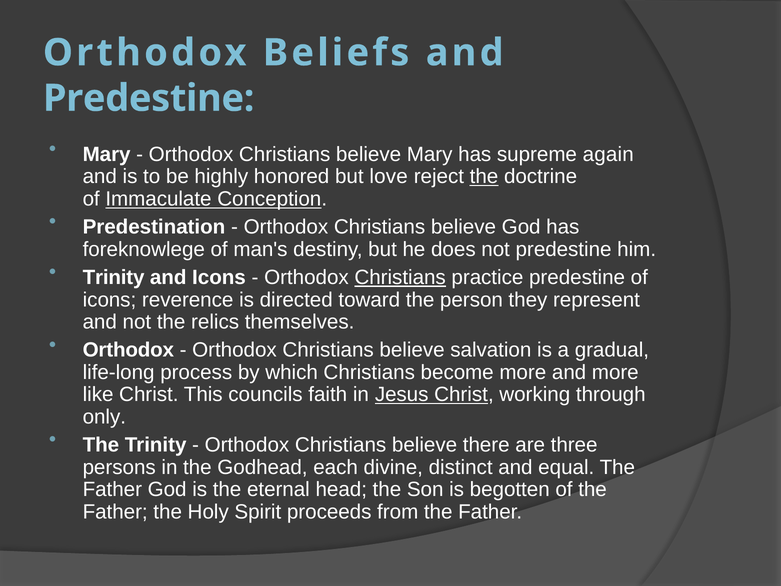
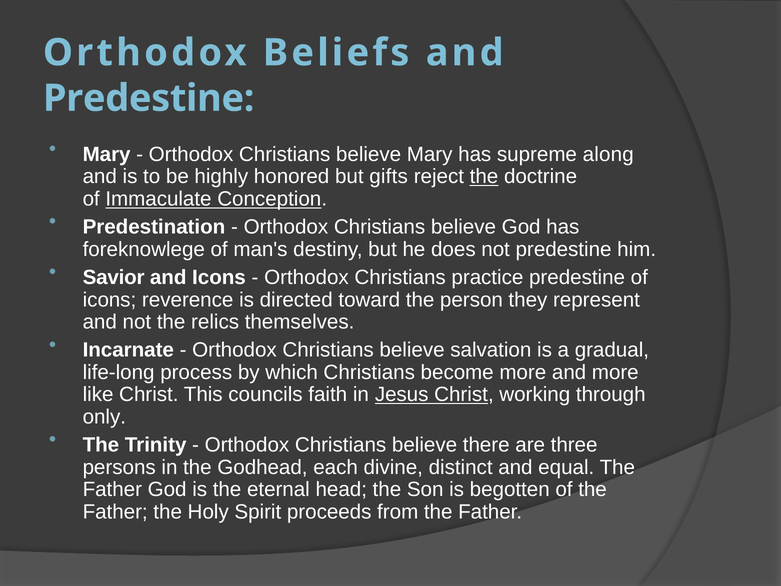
again: again -> along
love: love -> gifts
Trinity at (114, 277): Trinity -> Savior
Christians at (400, 277) underline: present -> none
Orthodox at (128, 350): Orthodox -> Incarnate
